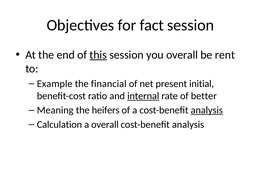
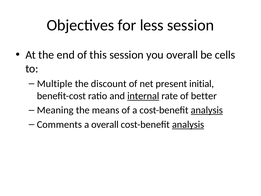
fact: fact -> less
this underline: present -> none
rent: rent -> cells
Example: Example -> Multiple
financial: financial -> discount
heifers: heifers -> means
Calculation: Calculation -> Comments
analysis at (188, 124) underline: none -> present
